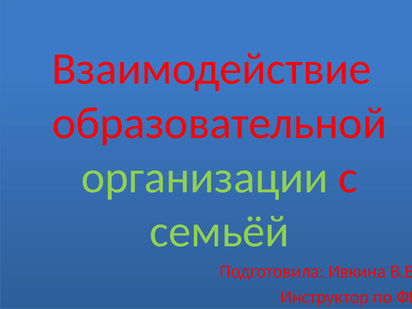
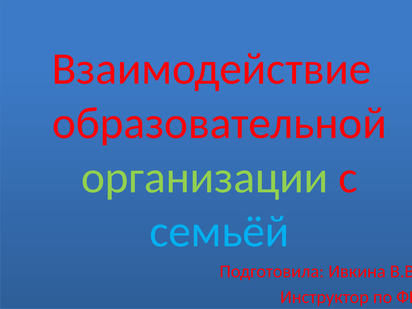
семьёй colour: light green -> light blue
